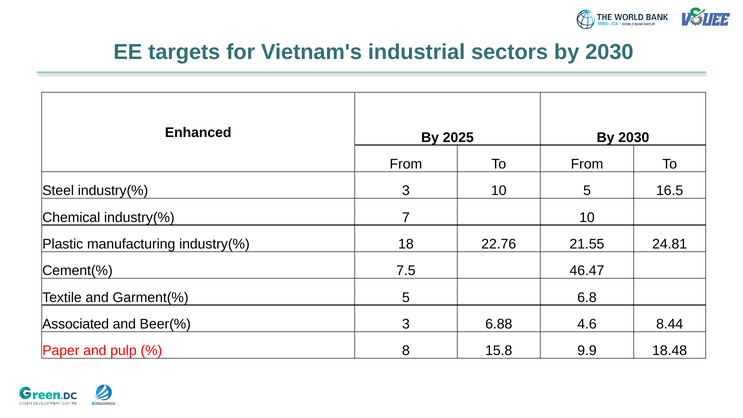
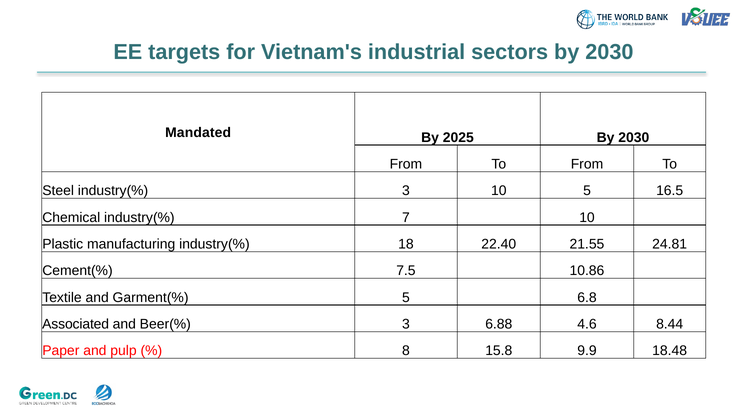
Enhanced: Enhanced -> Mandated
22.76: 22.76 -> 22.40
46.47: 46.47 -> 10.86
